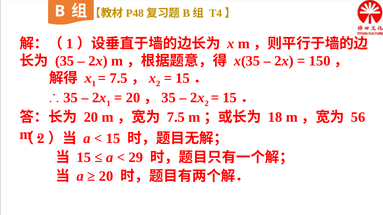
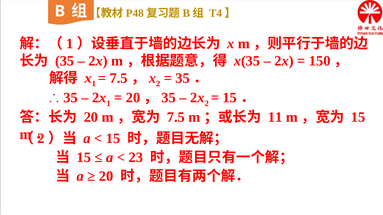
15 at (183, 78): 15 -> 35
18: 18 -> 11
56 at (358, 117): 56 -> 15
29: 29 -> 23
